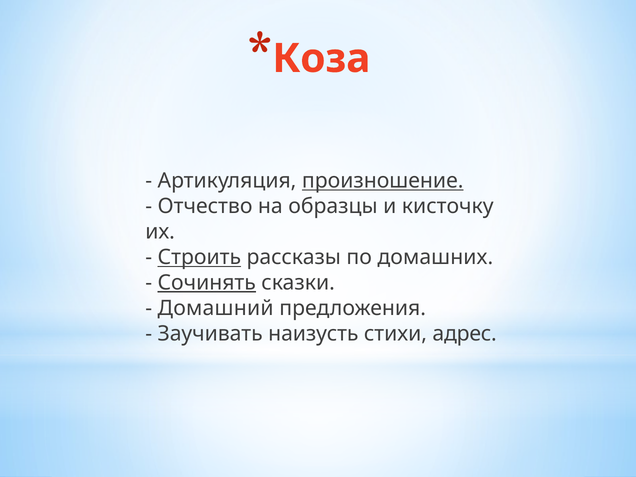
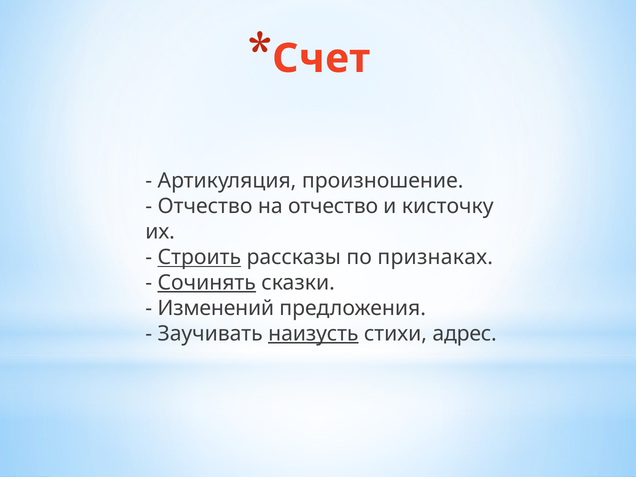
Коза: Коза -> Счет
произношение underline: present -> none
на образцы: образцы -> отчество
домашних: домашних -> признаках
Домашний: Домашний -> Изменений
наизусть underline: none -> present
